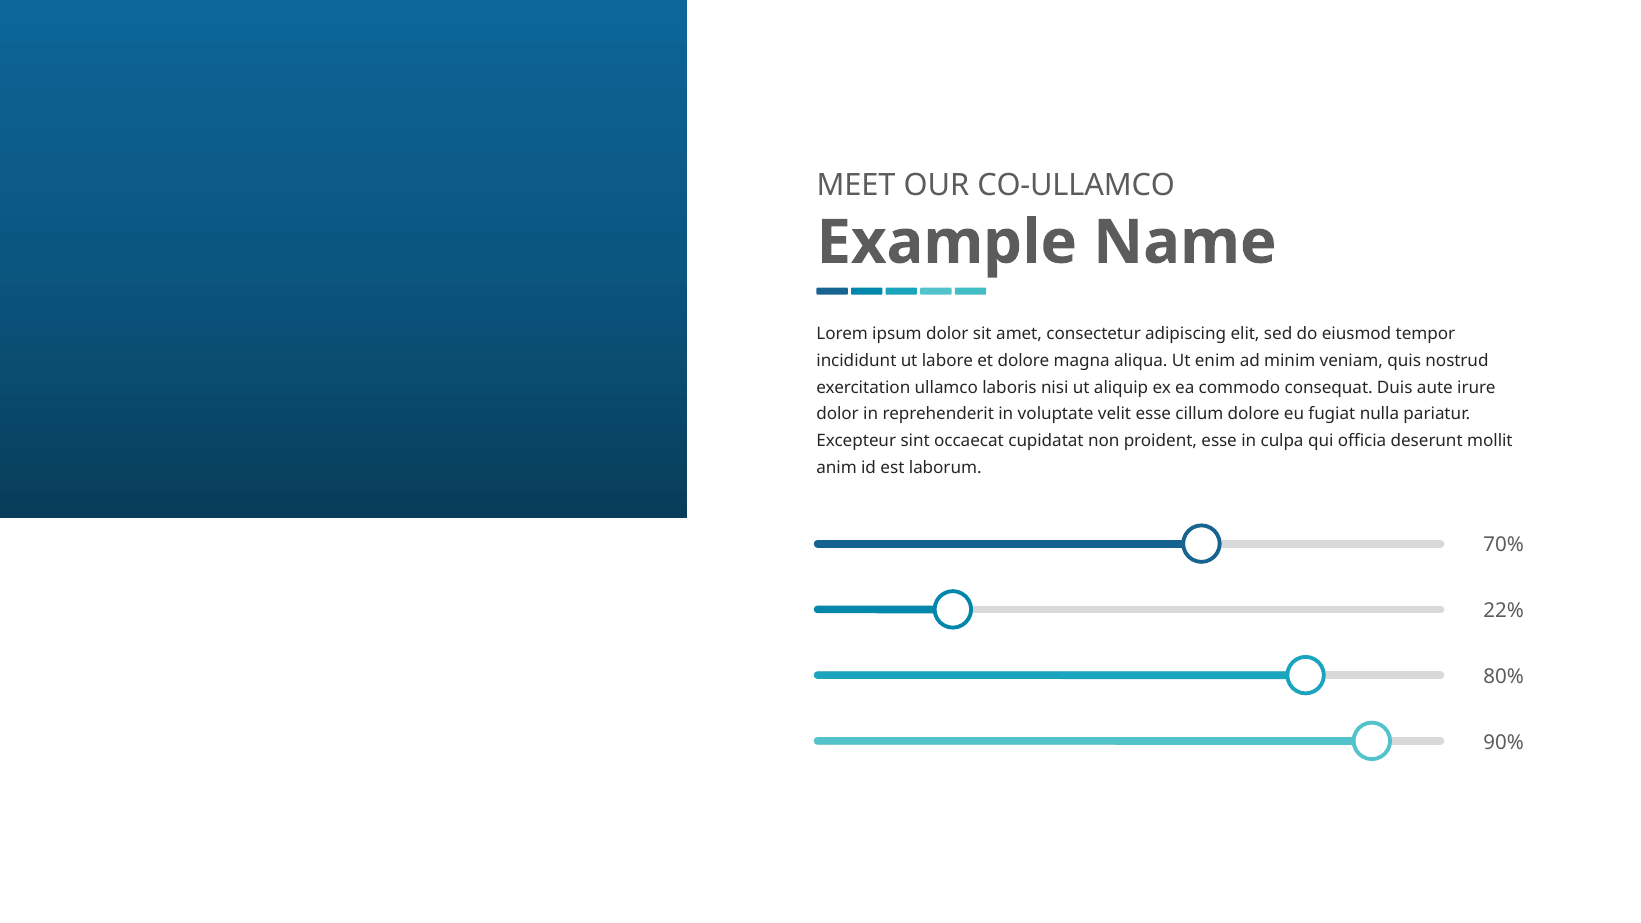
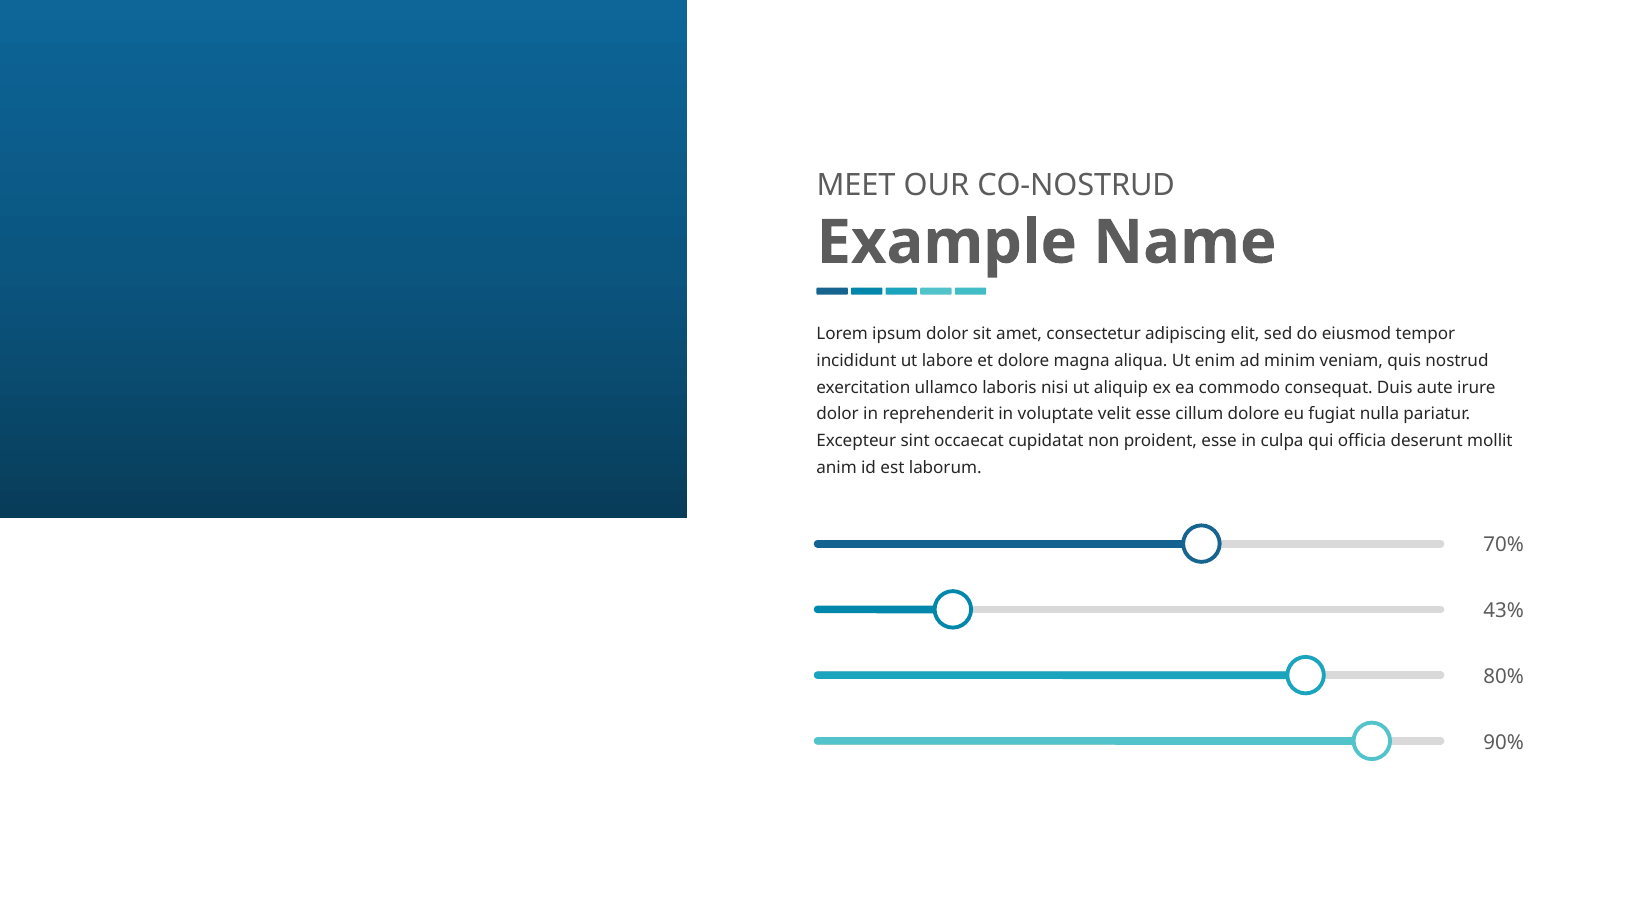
CO-ULLAMCO: CO-ULLAMCO -> CO-NOSTRUD
22%: 22% -> 43%
